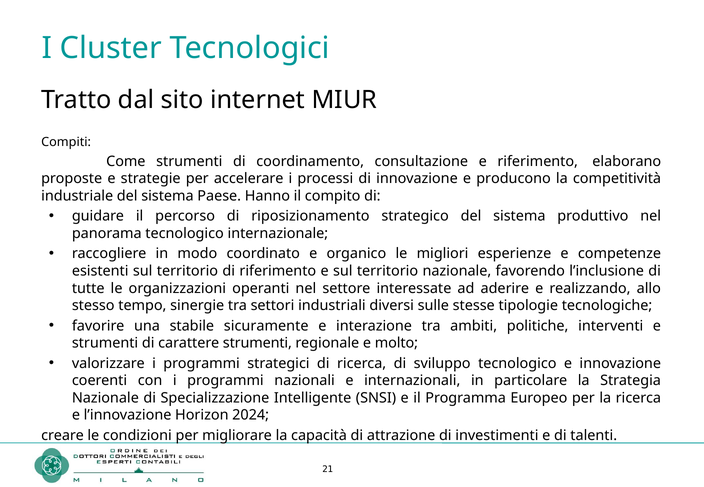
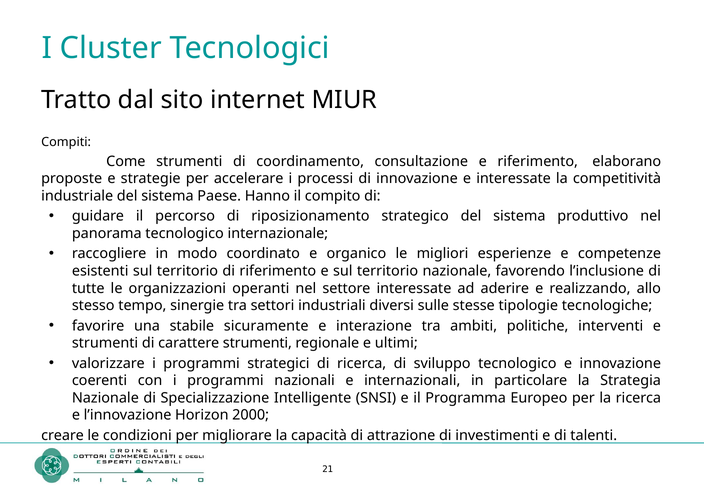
e producono: producono -> interessate
molto: molto -> ultimi
2024: 2024 -> 2000
